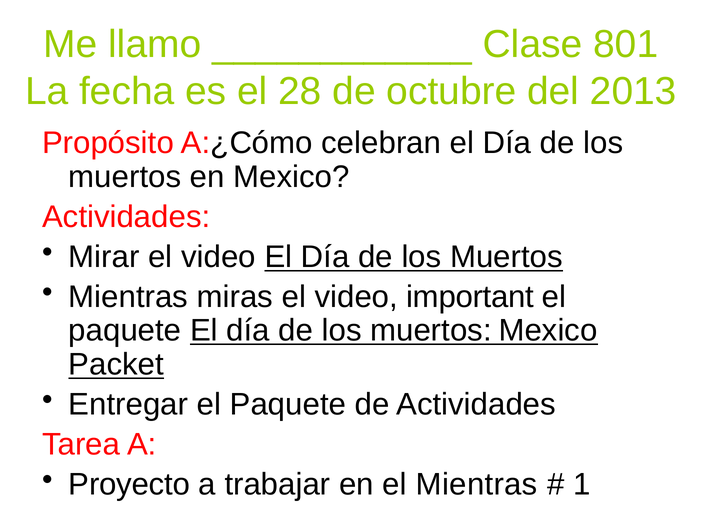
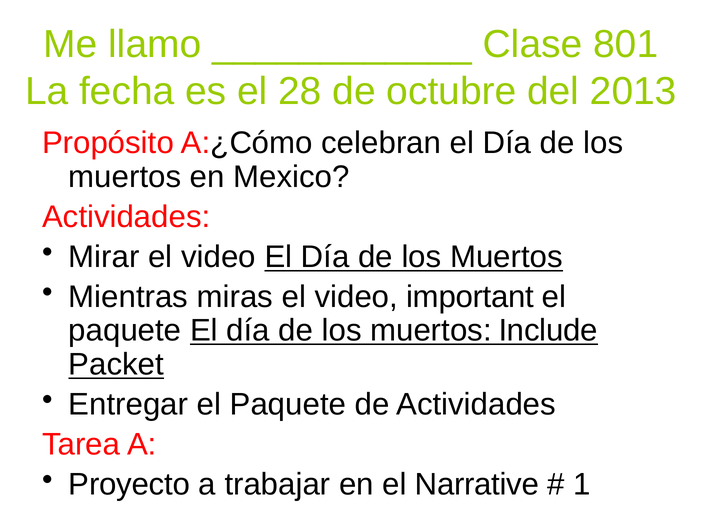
muertos Mexico: Mexico -> Include
el Mientras: Mientras -> Narrative
